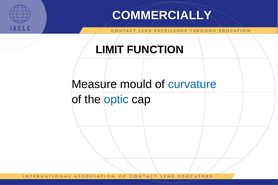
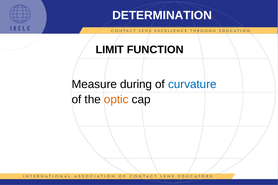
COMMERCIALLY: COMMERCIALLY -> DETERMINATION
mould: mould -> during
optic colour: blue -> orange
